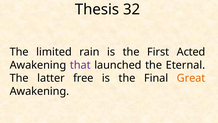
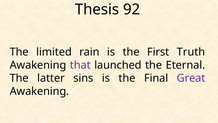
32: 32 -> 92
Acted: Acted -> Truth
free: free -> sins
Great colour: orange -> purple
